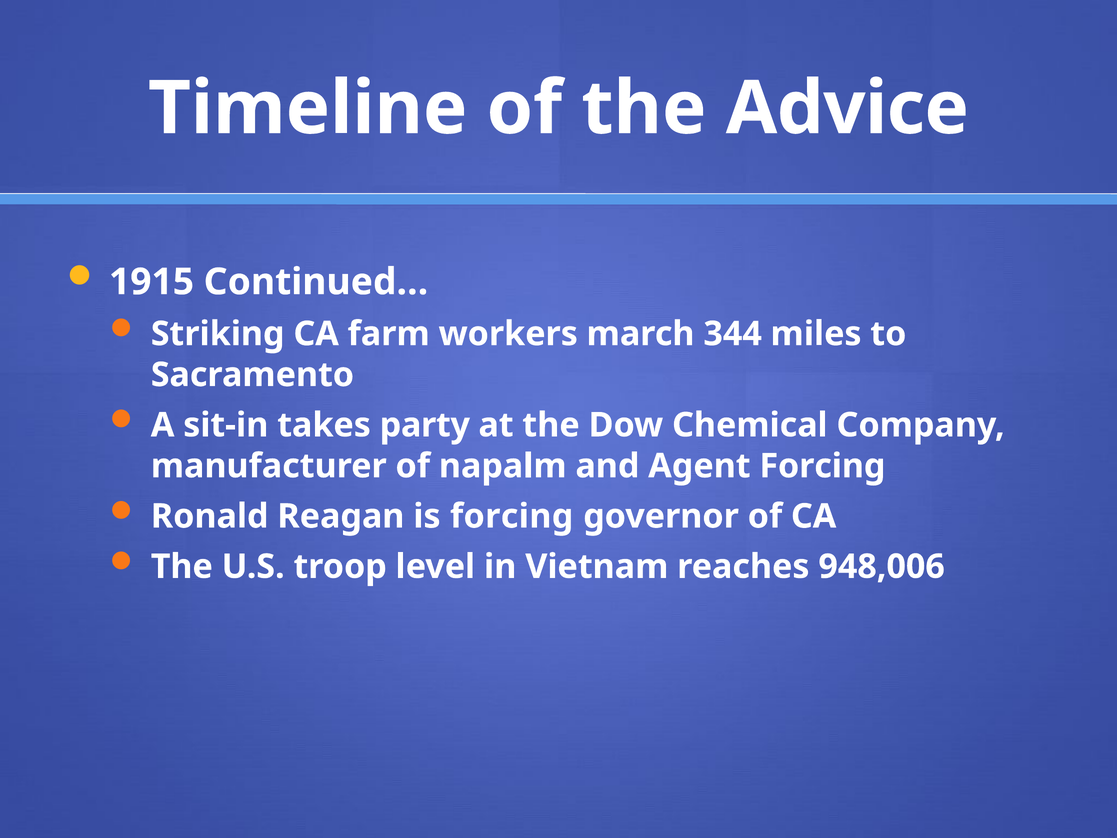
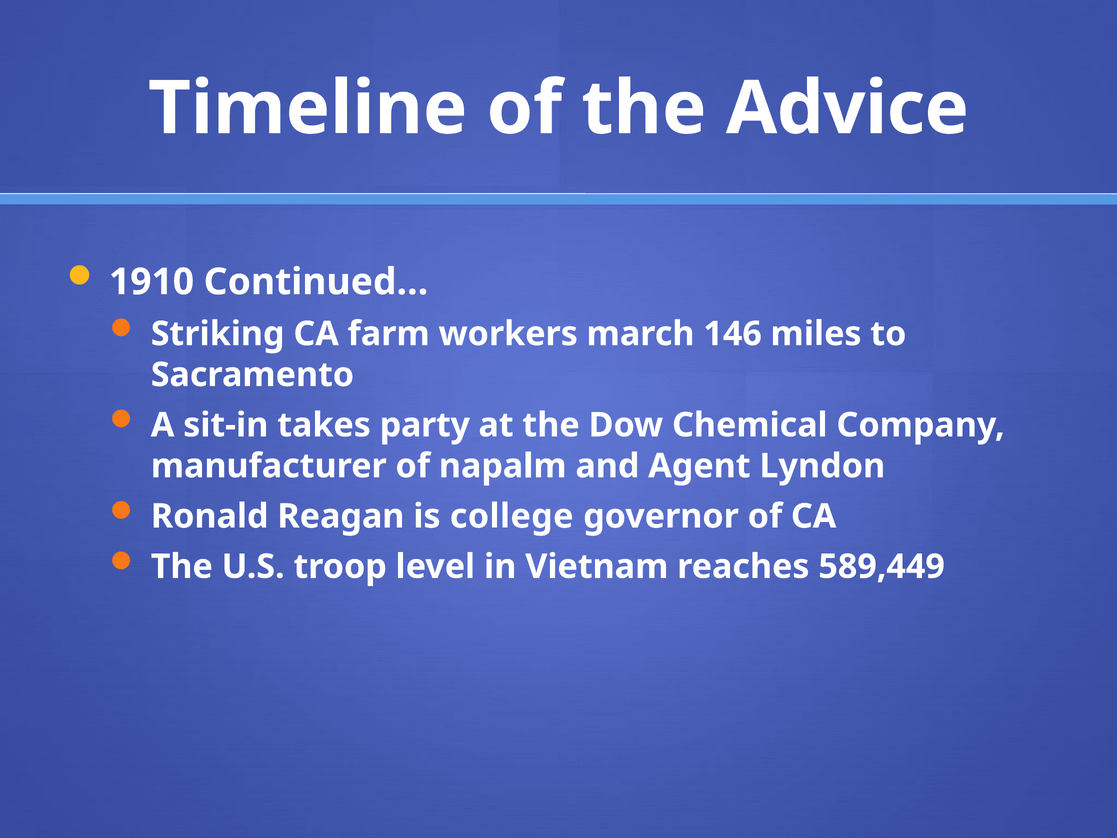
1915: 1915 -> 1910
344: 344 -> 146
Agent Forcing: Forcing -> Lyndon
is forcing: forcing -> college
948,006: 948,006 -> 589,449
